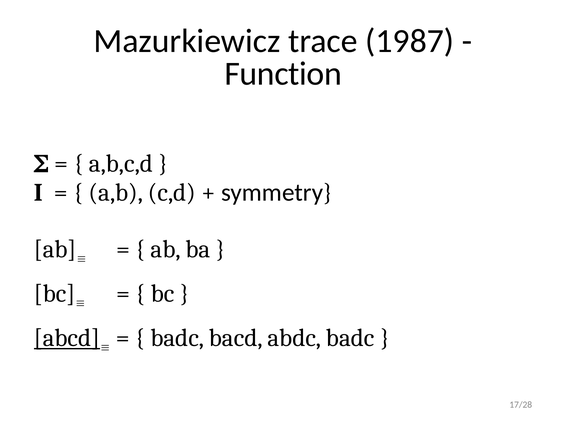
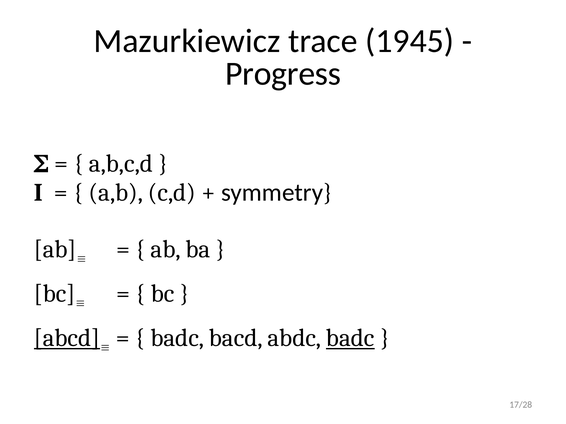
1987: 1987 -> 1945
Function: Function -> Progress
badc at (350, 338) underline: none -> present
